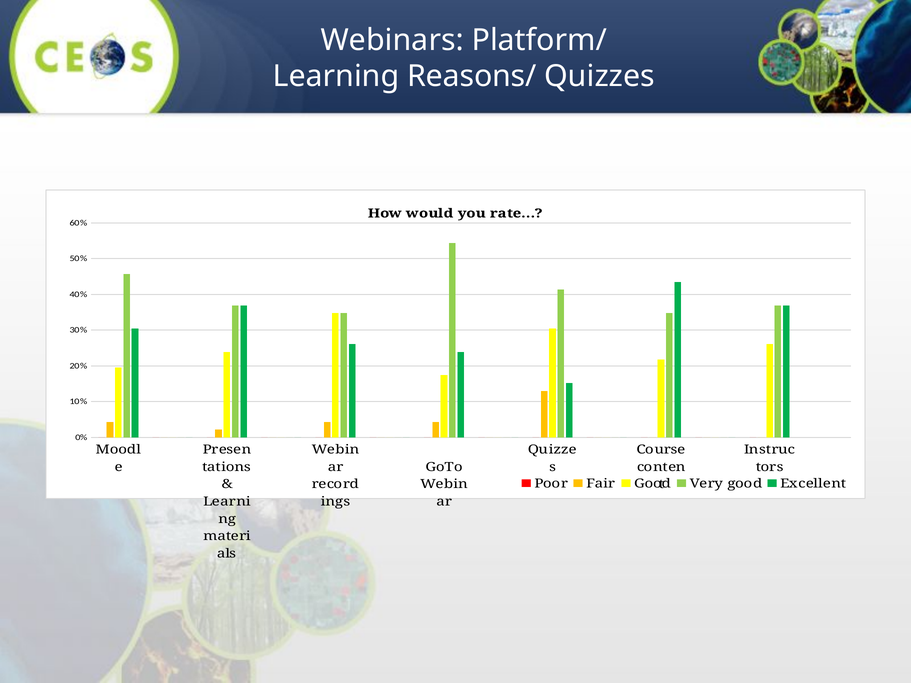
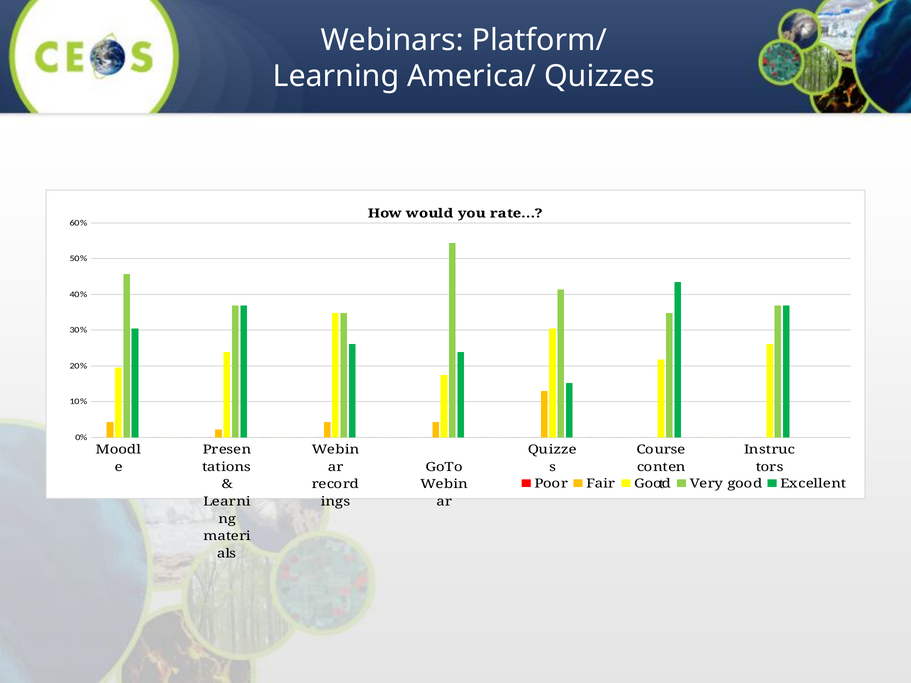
Reasons/: Reasons/ -> America/
